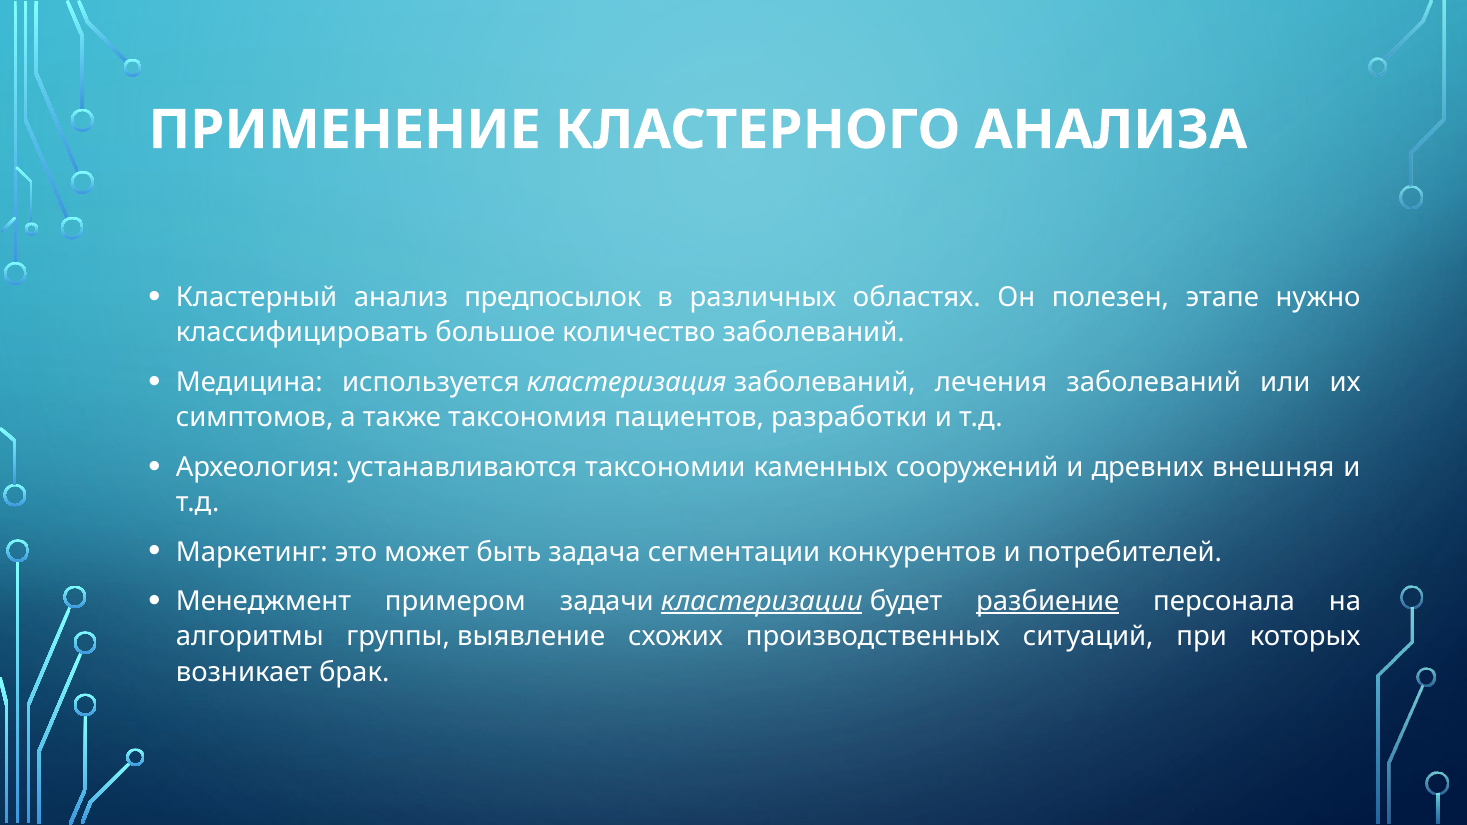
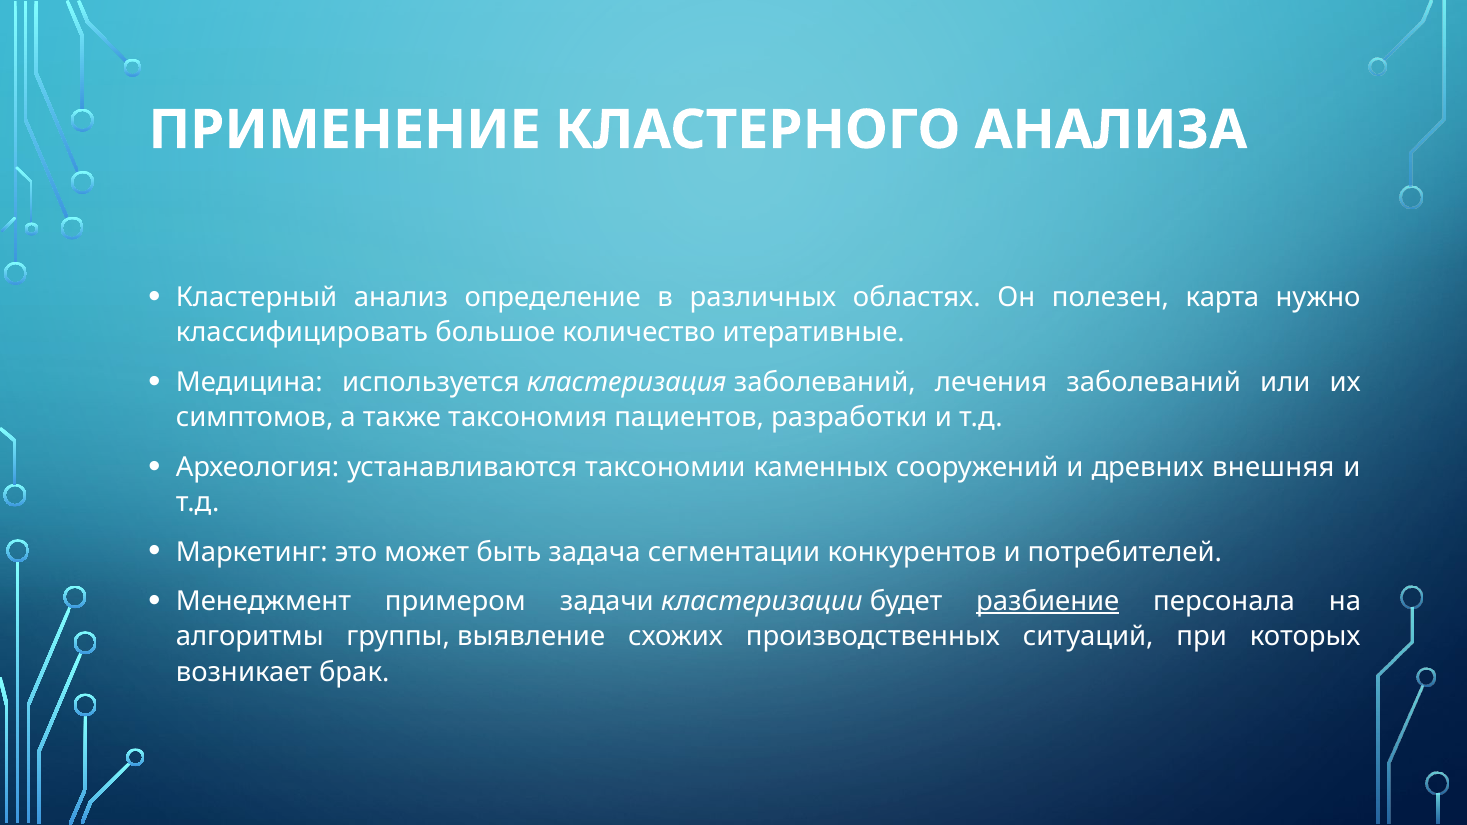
предпосылок: предпосылок -> определение
этапе: этапе -> карта
количество заболеваний: заболеваний -> итеративные
кластеризации underline: present -> none
